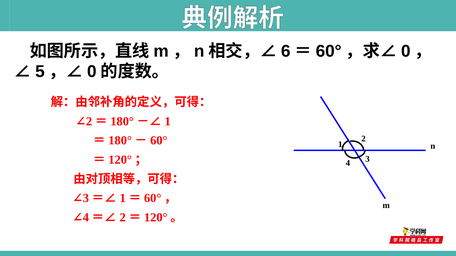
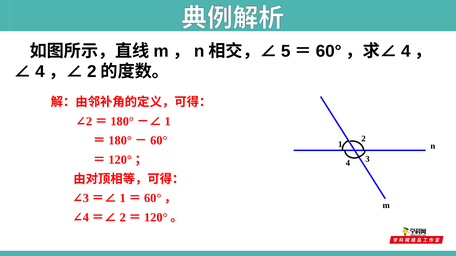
6: 6 -> 5
0 at (406, 51): 0 -> 4
5 at (40, 72): 5 -> 4
0 at (92, 72): 0 -> 2
